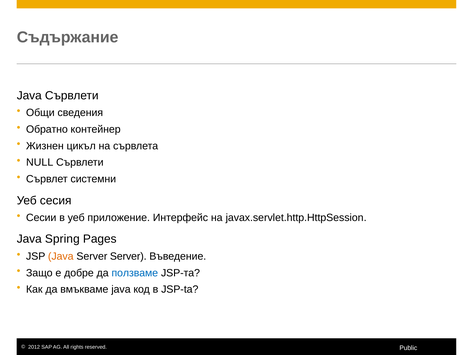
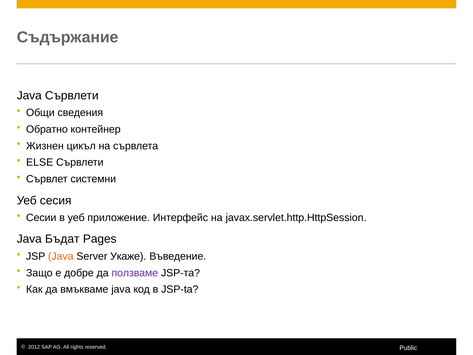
NULL: NULL -> ELSE
Spring: Spring -> Бъдат
Server Server: Server -> Укаже
ползваме colour: blue -> purple
